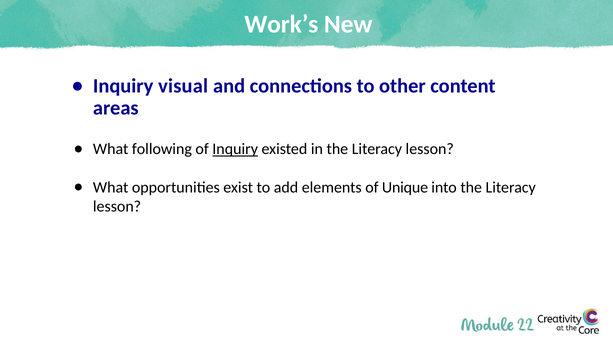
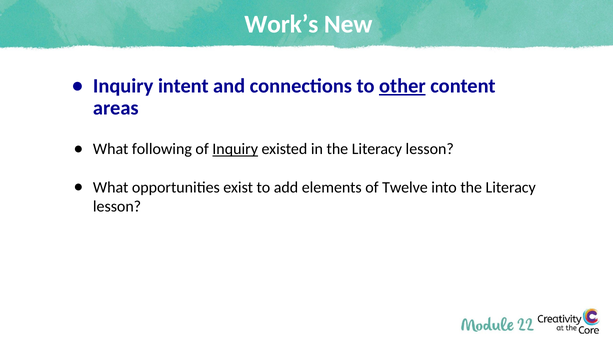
visual: visual -> intent
other underline: none -> present
Unique: Unique -> Twelve
